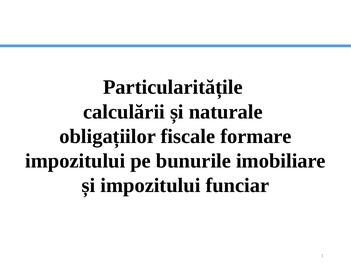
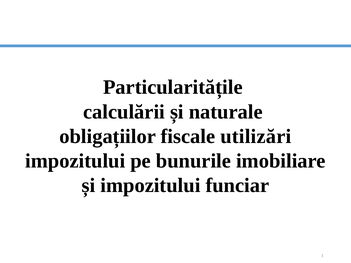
formare: formare -> utilizări
